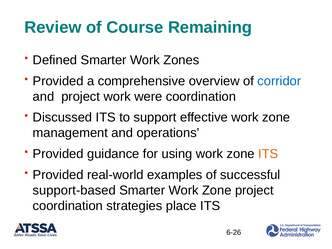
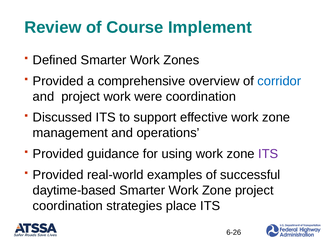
Remaining: Remaining -> Implement
ITS at (268, 154) colour: orange -> purple
support-based: support-based -> daytime-based
